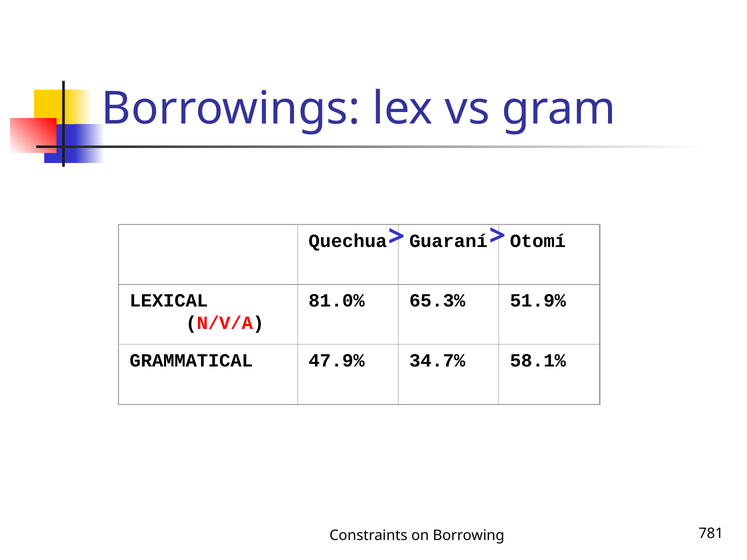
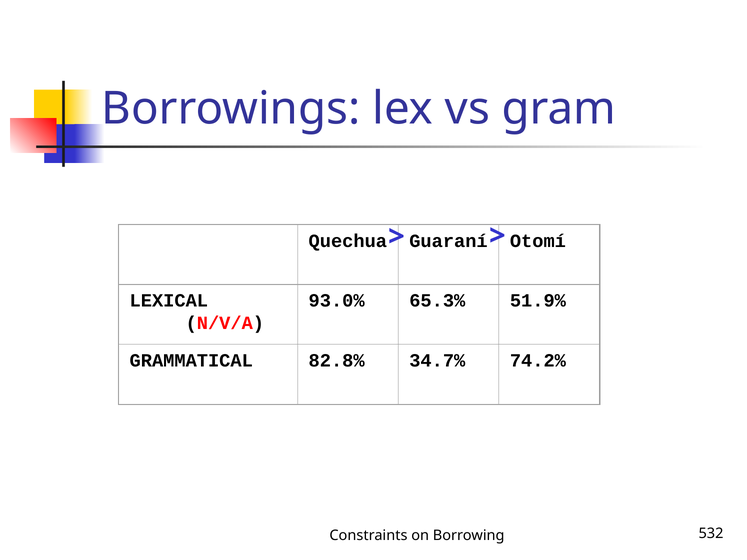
81.0%: 81.0% -> 93.0%
47.9%: 47.9% -> 82.8%
58.1%: 58.1% -> 74.2%
781: 781 -> 532
